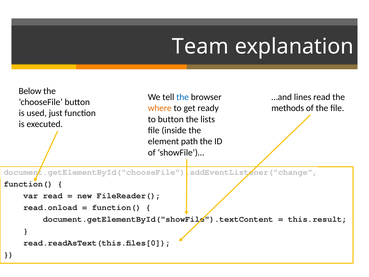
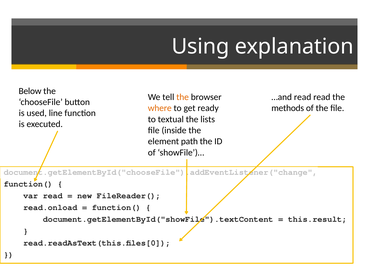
Team: Team -> Using
the at (183, 97) colour: blue -> orange
…and lines: lines -> read
just: just -> line
to button: button -> textual
